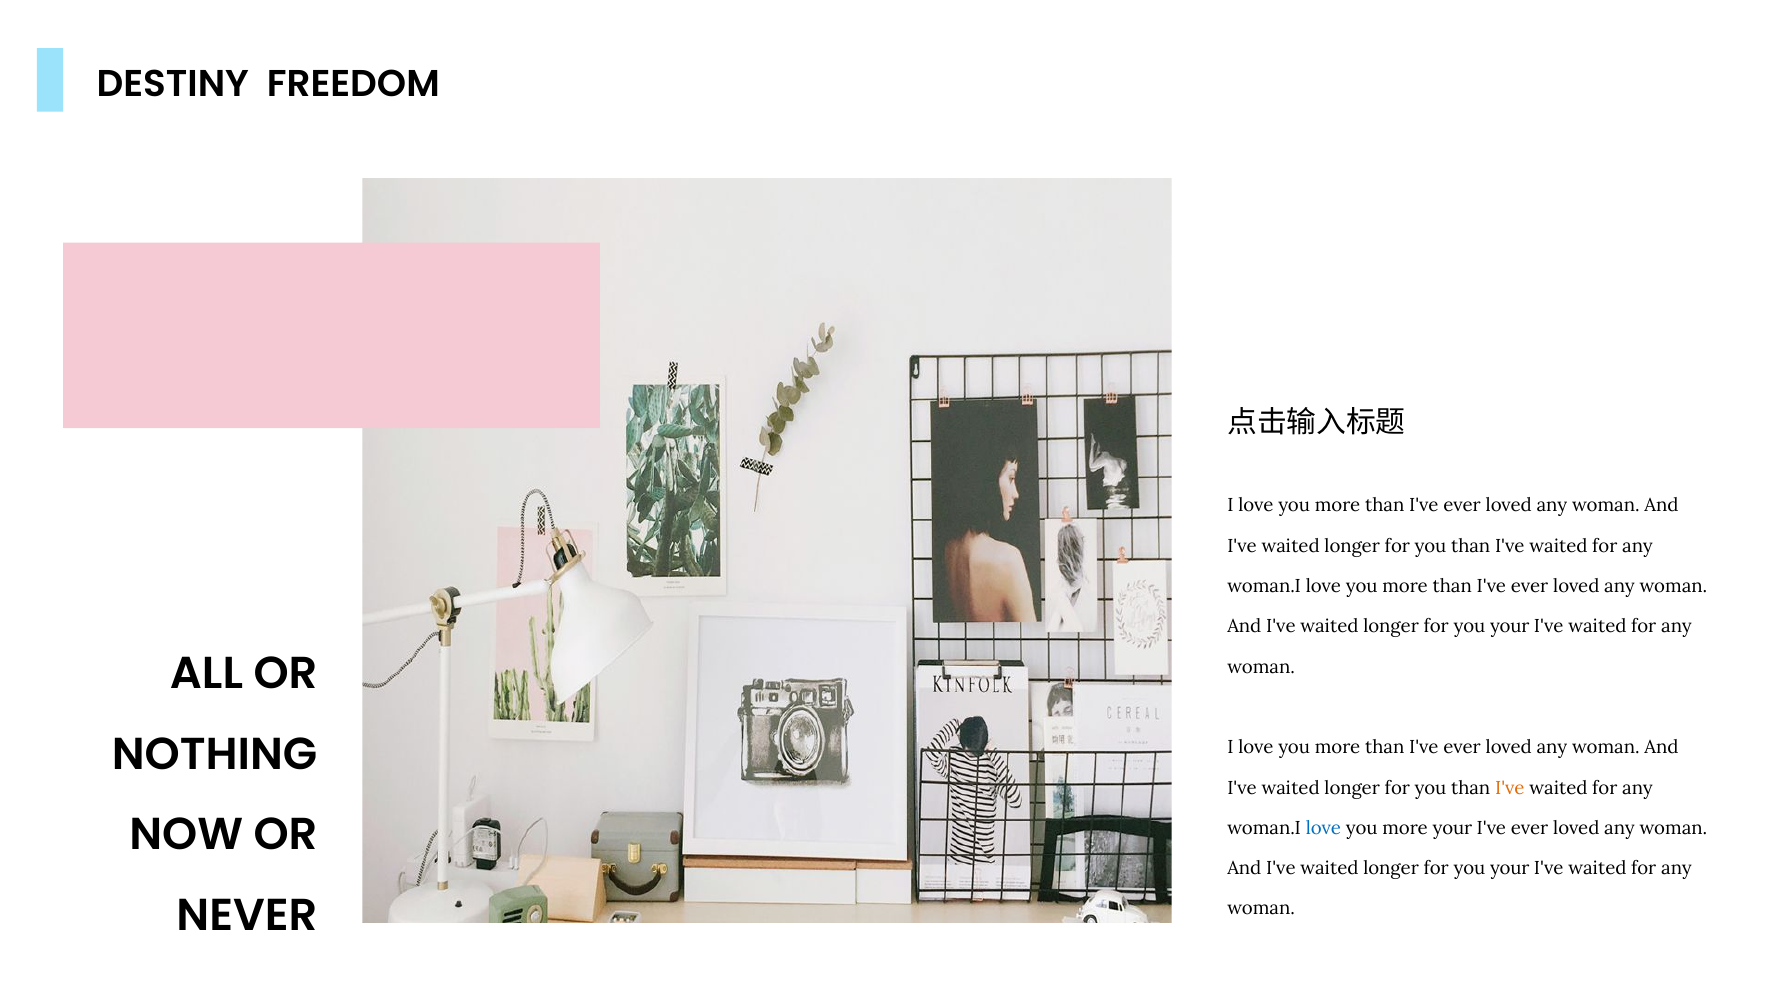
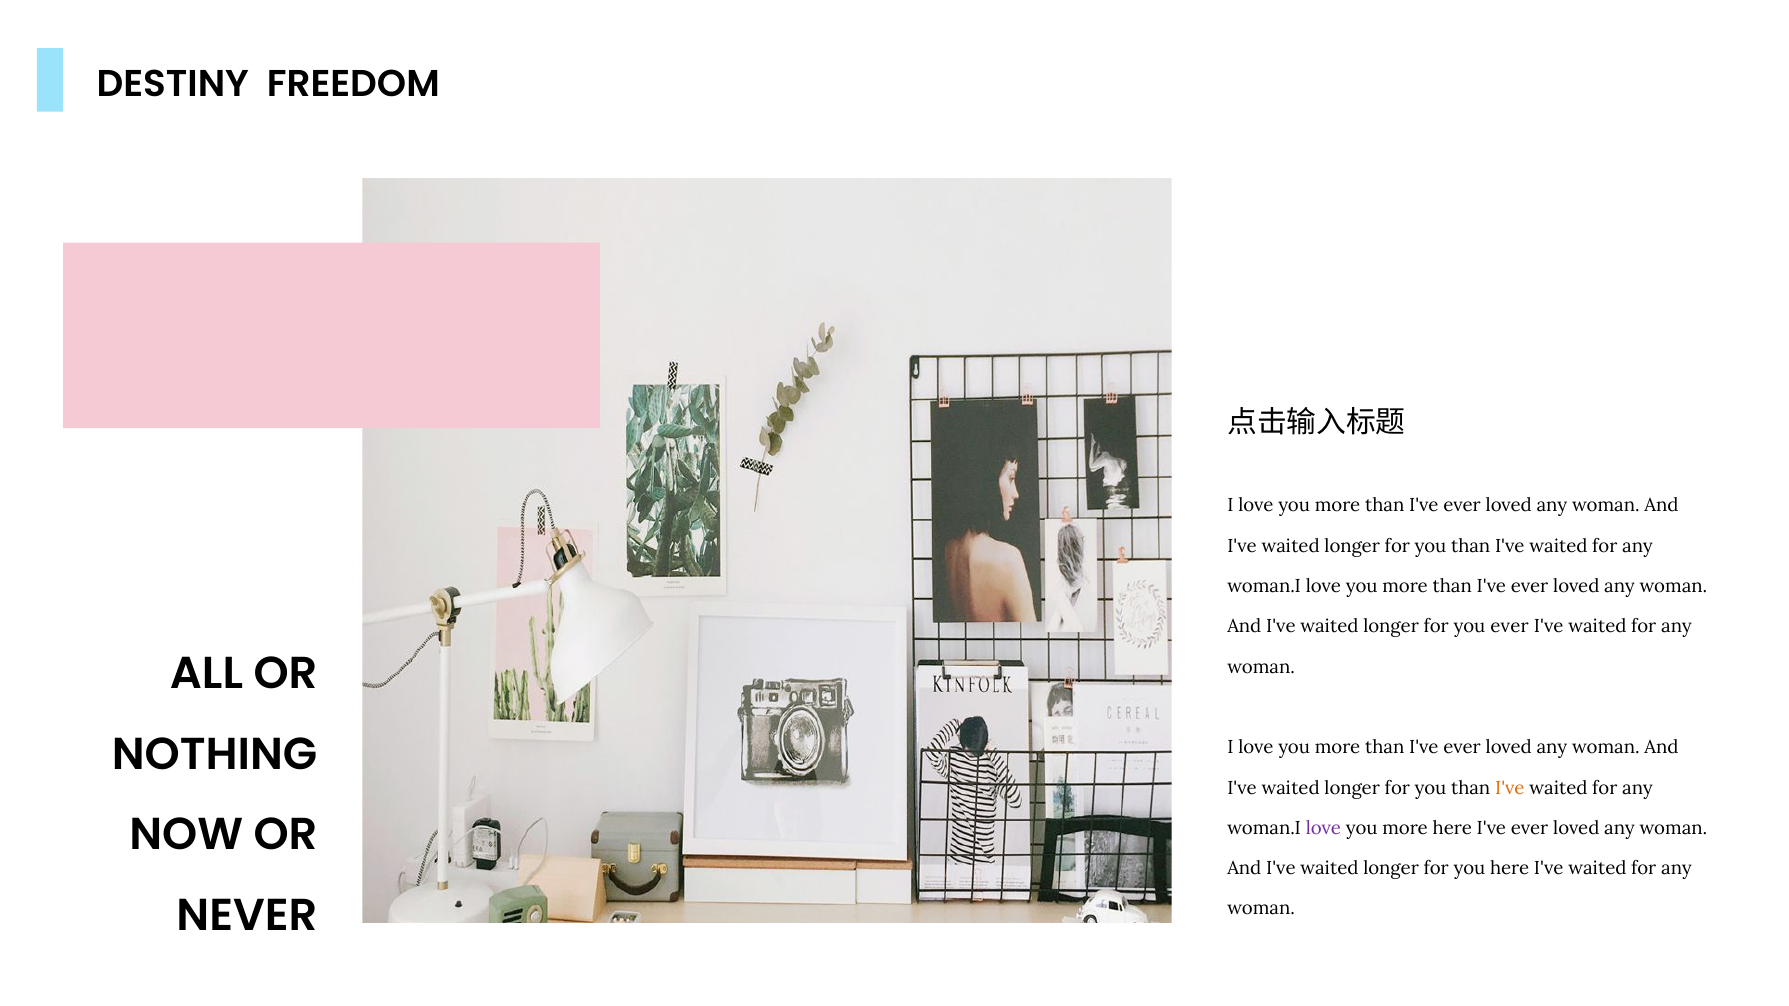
your at (1510, 627): your -> ever
love at (1323, 828) colour: blue -> purple
more your: your -> here
your at (1510, 869): your -> here
